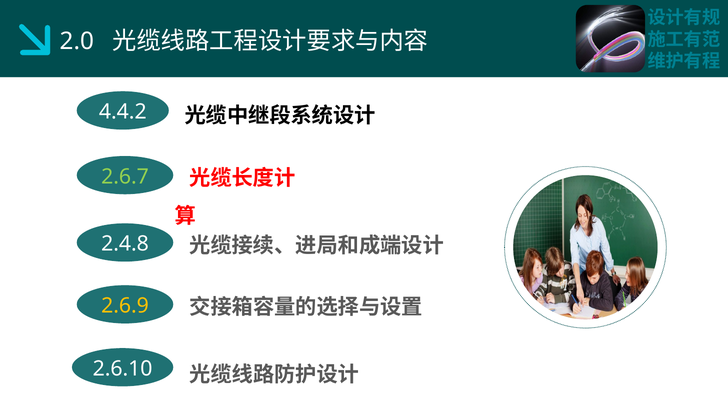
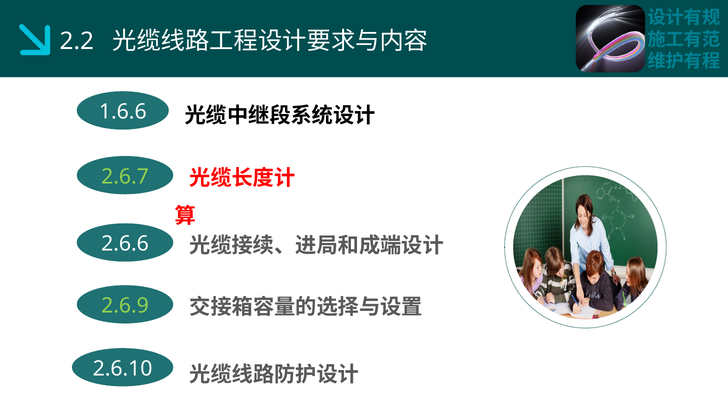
2.0: 2.0 -> 2.2
4.4.2: 4.4.2 -> 1.6.6
2.4.8: 2.4.8 -> 2.6.6
2.6.9 colour: yellow -> light green
